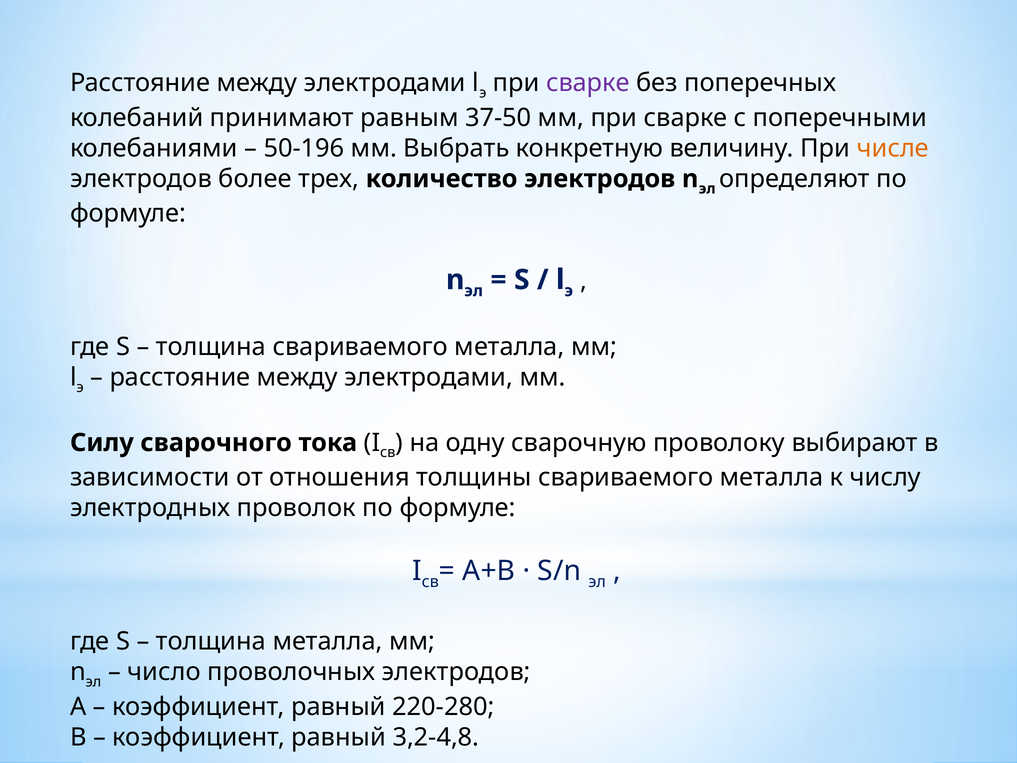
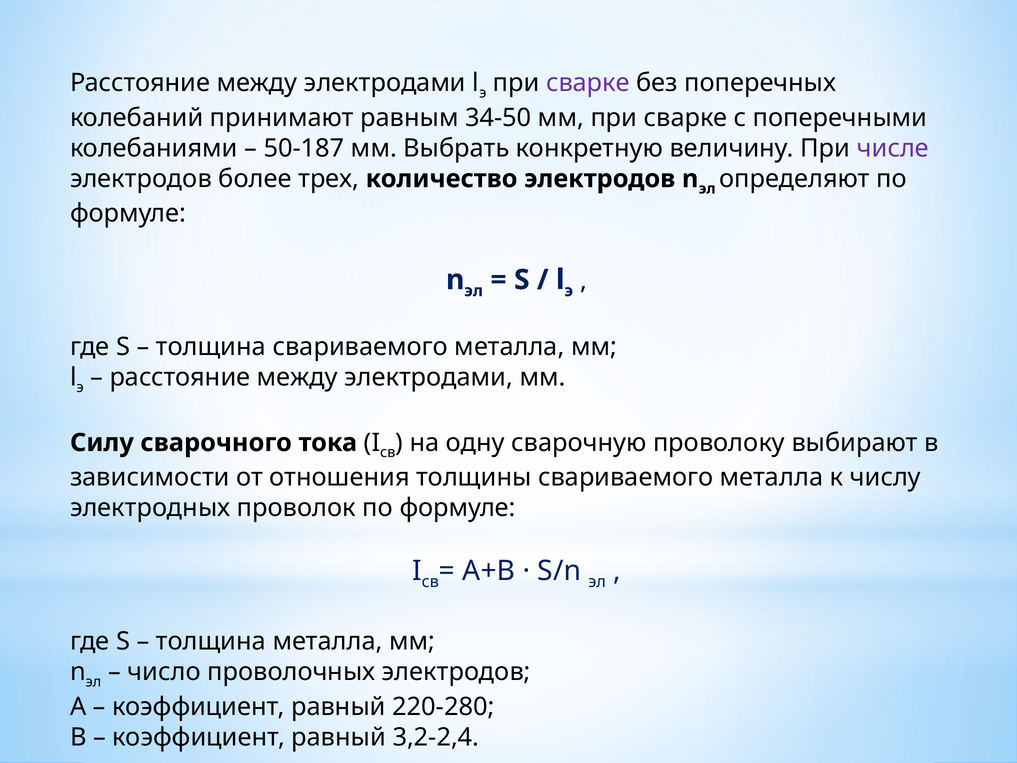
37-50: 37-50 -> 34-50
50-196: 50-196 -> 50-187
числе colour: orange -> purple
3,2-4,8: 3,2-4,8 -> 3,2-2,4
